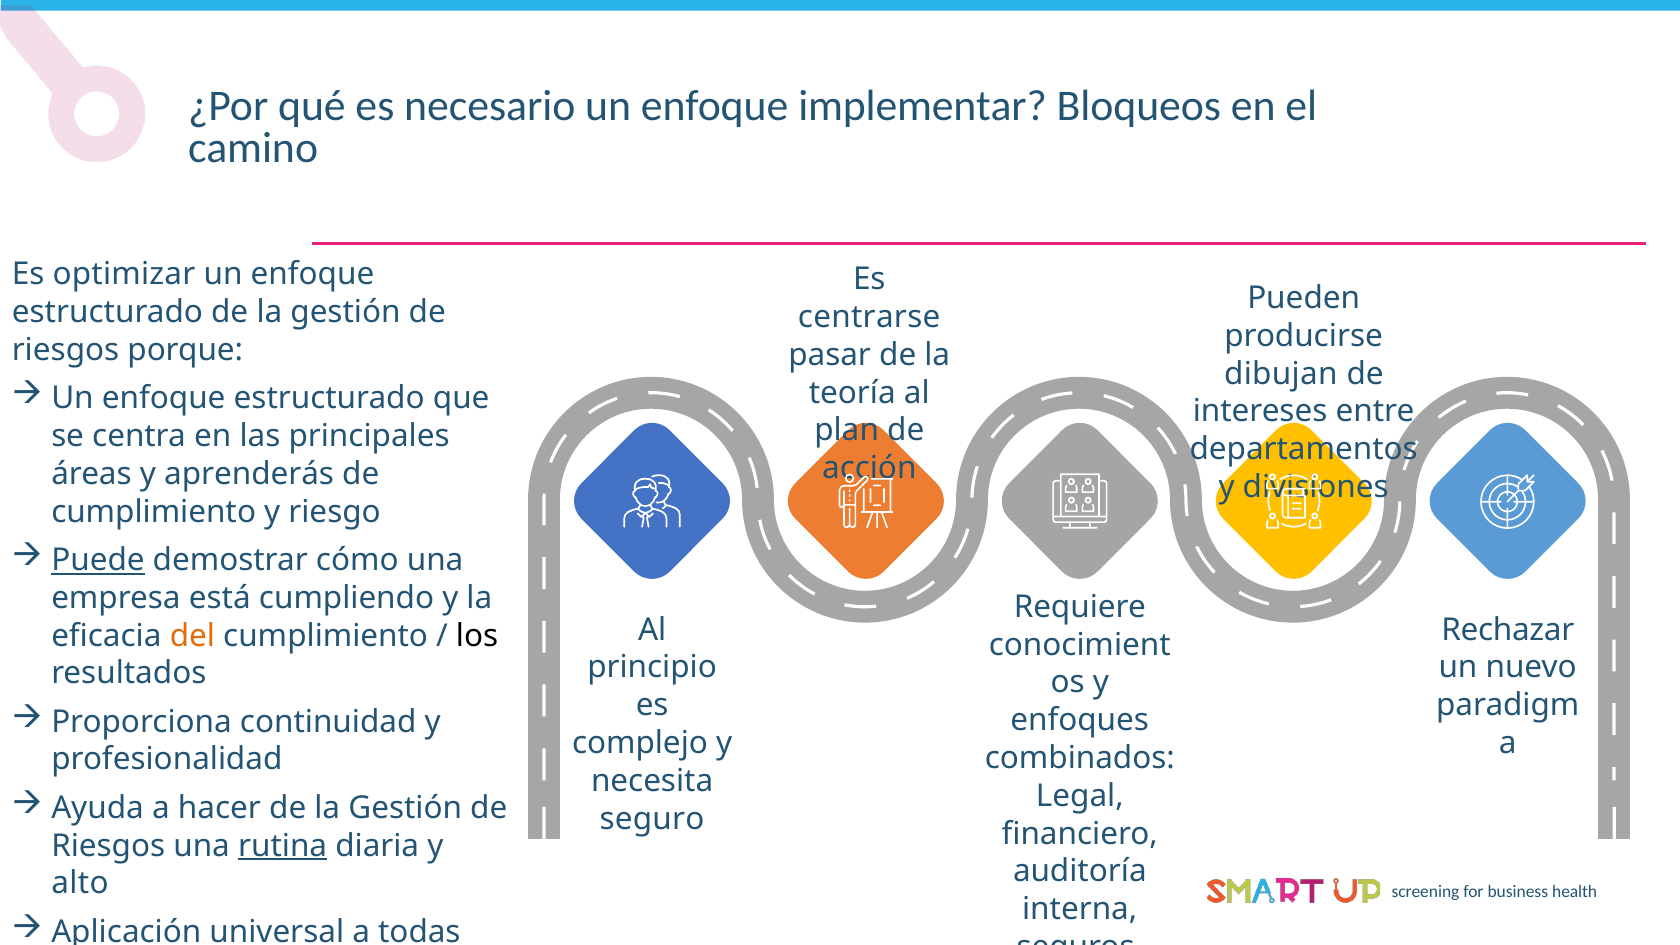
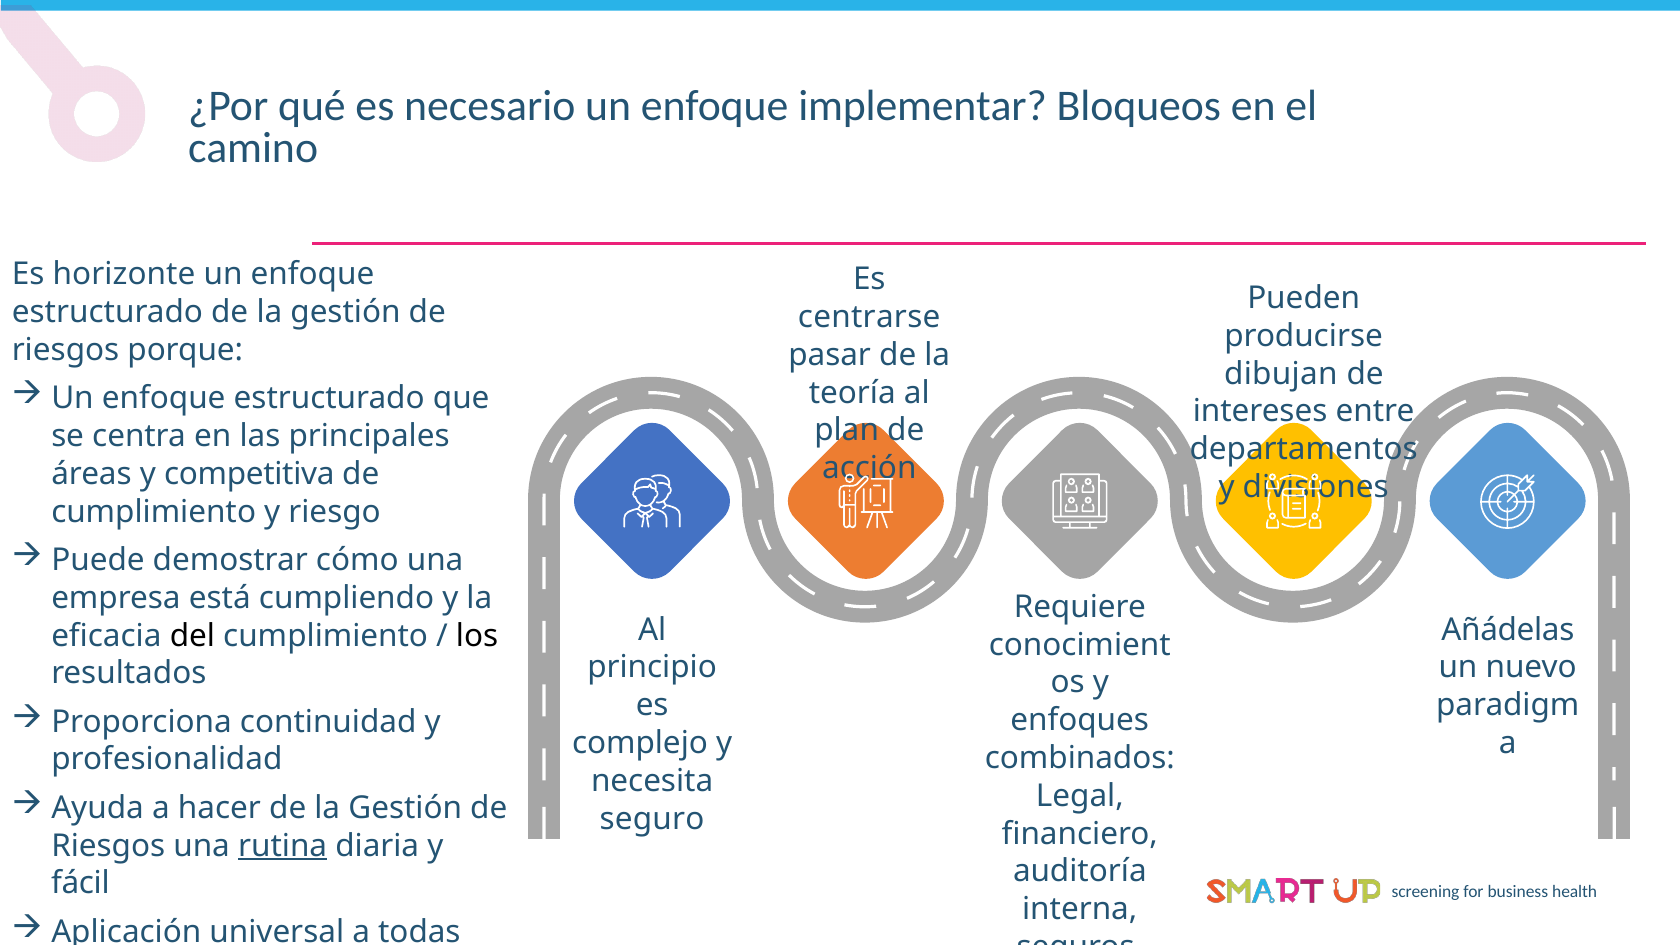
optimizar: optimizar -> horizonte
aprenderás: aprenderás -> competitiva
Puede at (98, 560) underline: present -> none
Rechazar: Rechazar -> Añádelas
del colour: orange -> black
alto: alto -> fácil
